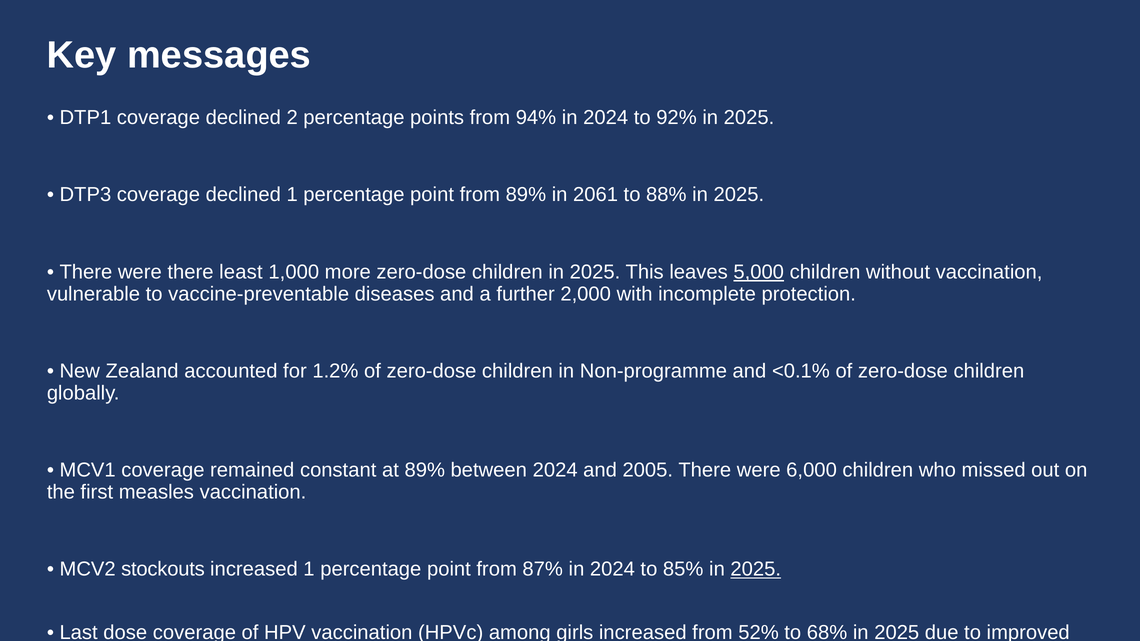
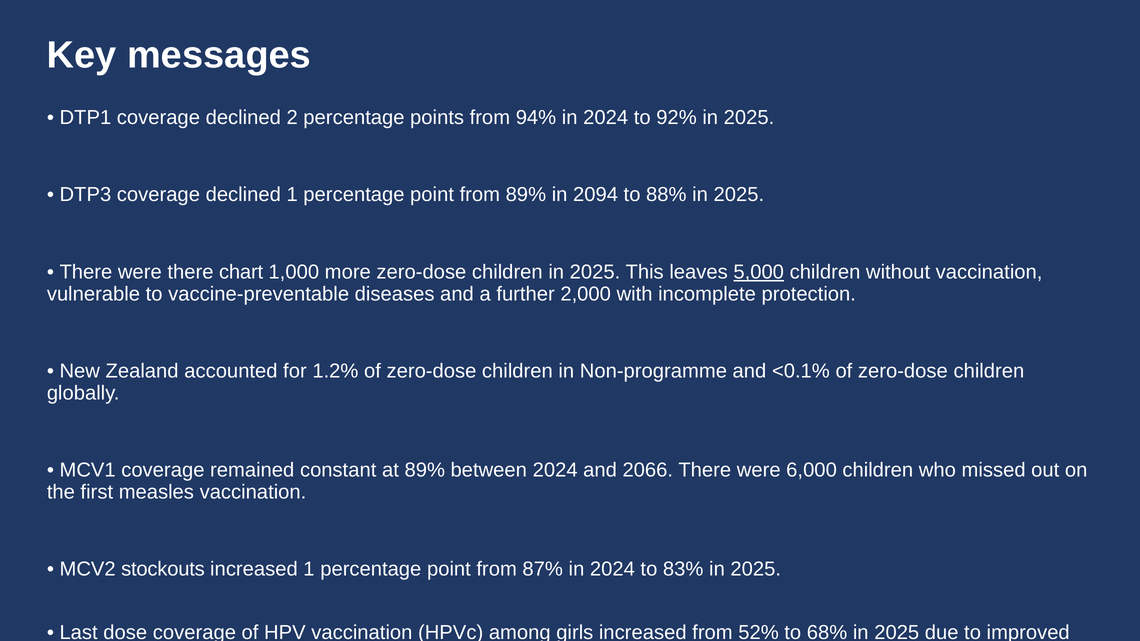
2061: 2061 -> 2094
least: least -> chart
2005: 2005 -> 2066
85%: 85% -> 83%
2025 at (756, 569) underline: present -> none
